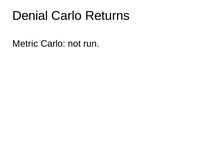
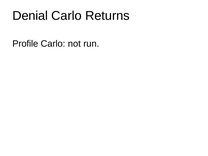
Metric: Metric -> Profile
